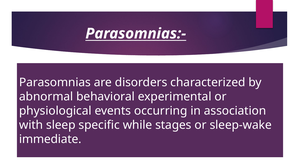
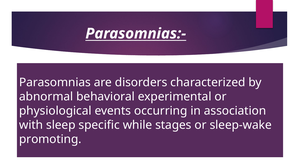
immediate: immediate -> promoting
